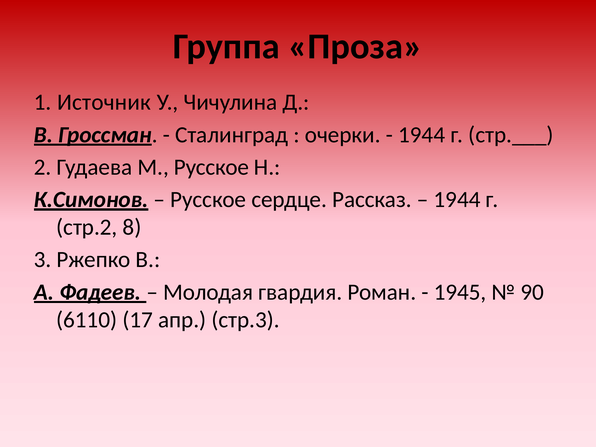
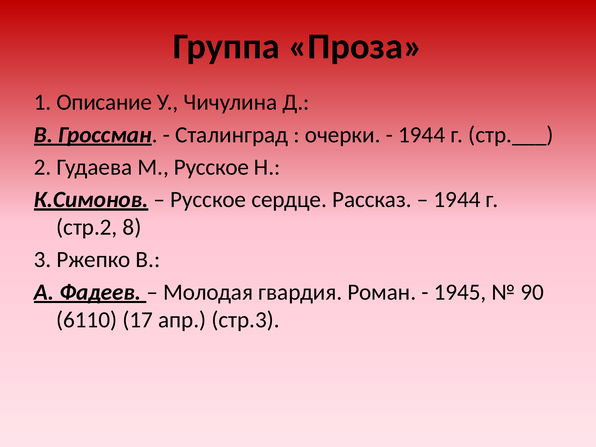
Источник: Источник -> Описание
